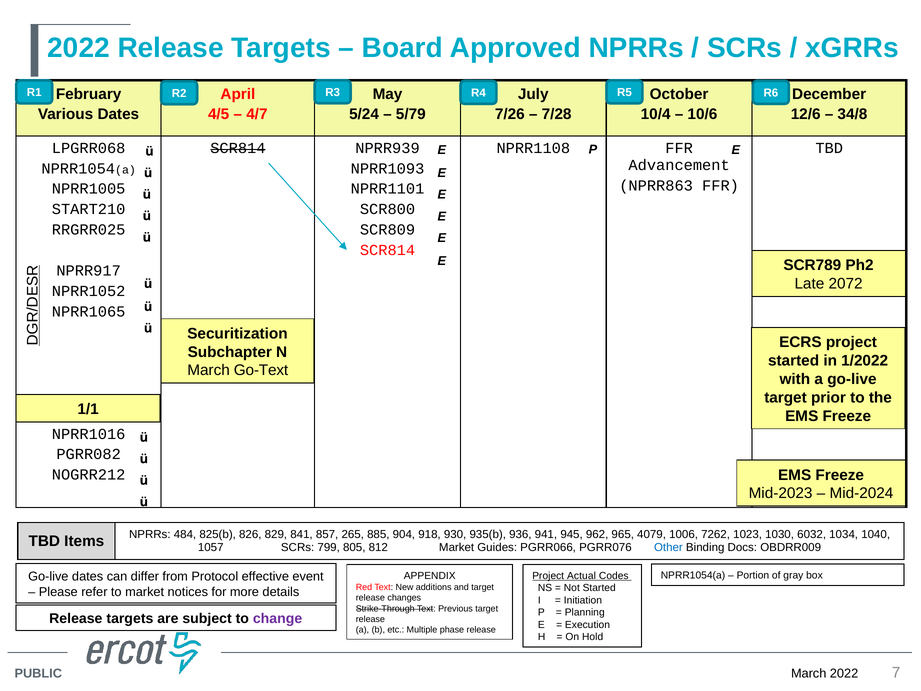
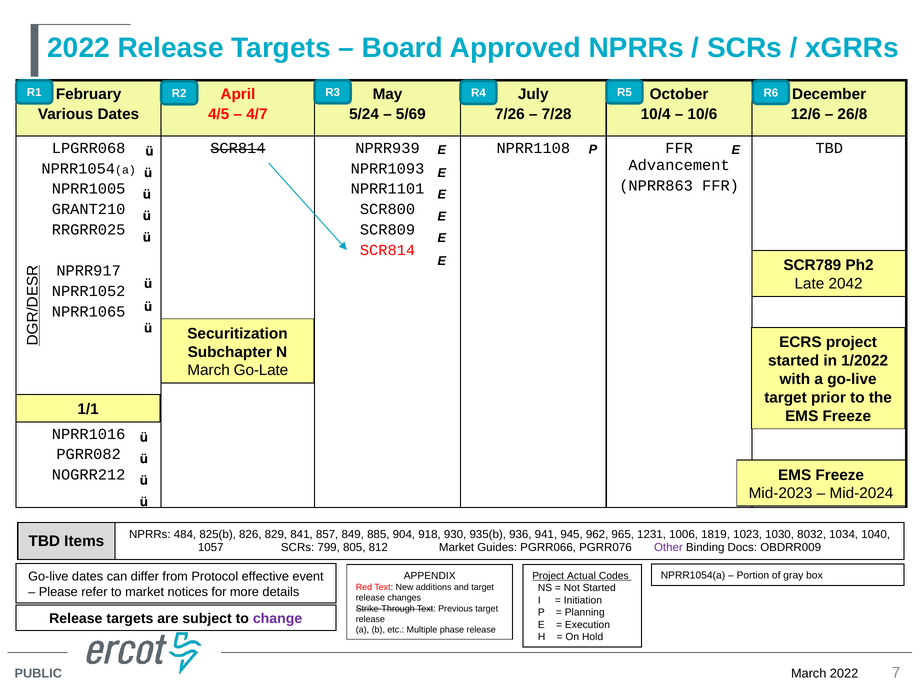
5/79: 5/79 -> 5/69
34/8: 34/8 -> 26/8
START210: START210 -> GRANT210
2072: 2072 -> 2042
Go-Text: Go-Text -> Go-Late
265: 265 -> 849
4079: 4079 -> 1231
7262: 7262 -> 1819
6032: 6032 -> 8032
Other colour: blue -> purple
